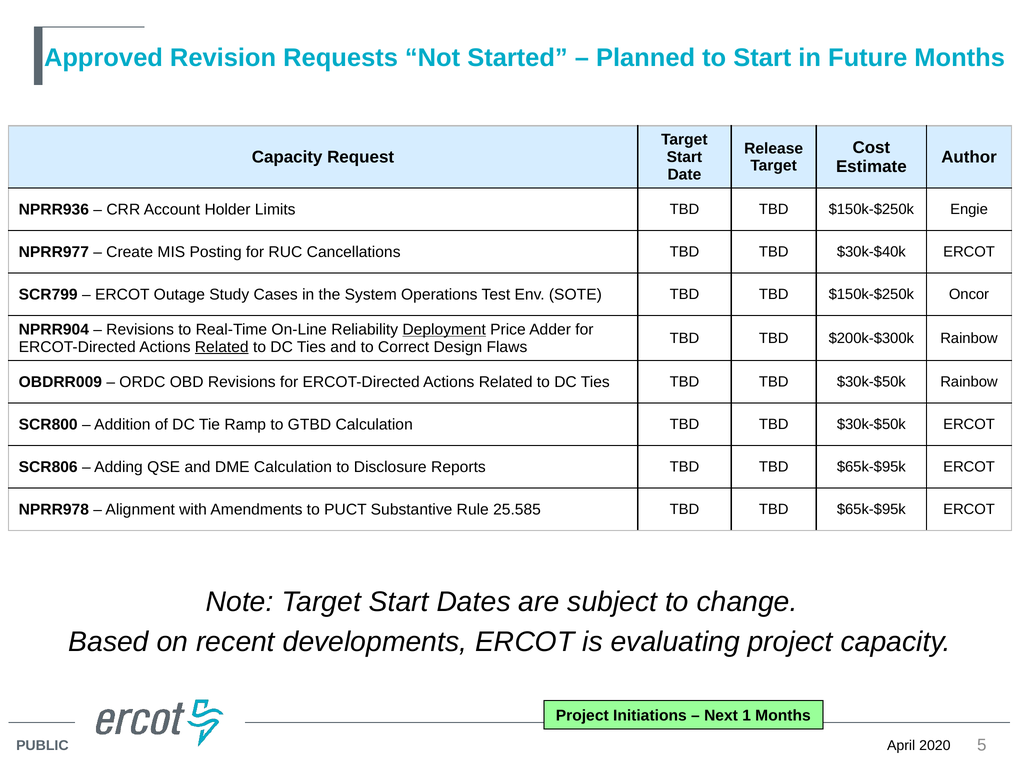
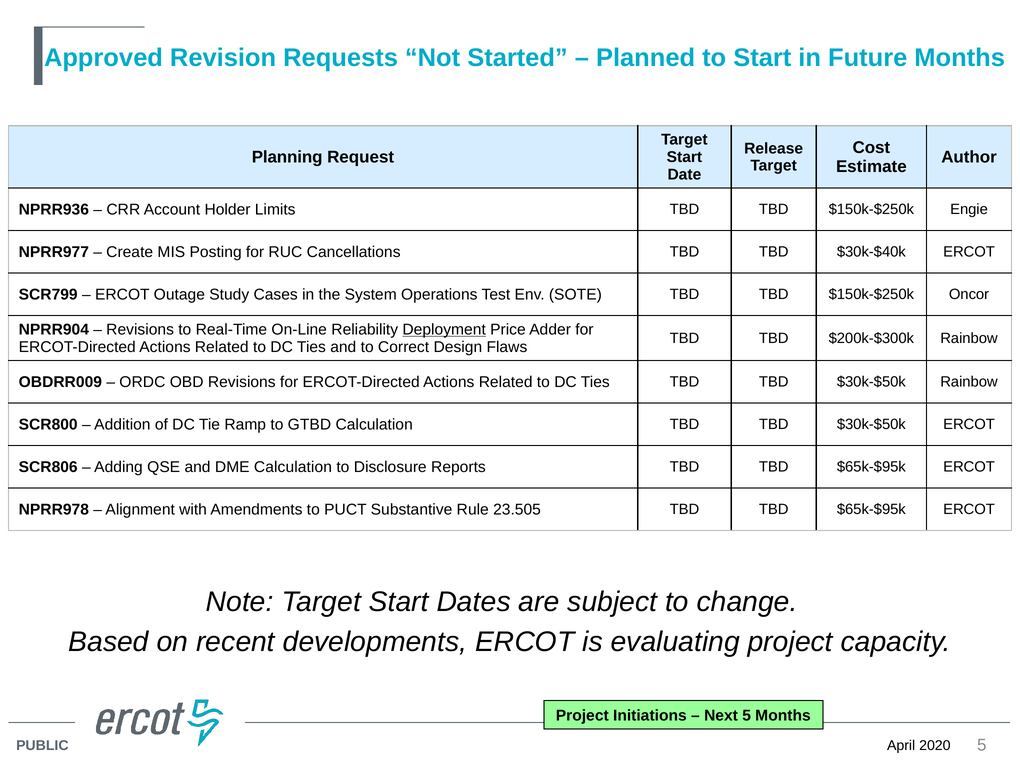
Capacity at (287, 157): Capacity -> Planning
Related at (222, 347) underline: present -> none
25.585: 25.585 -> 23.505
Next 1: 1 -> 5
